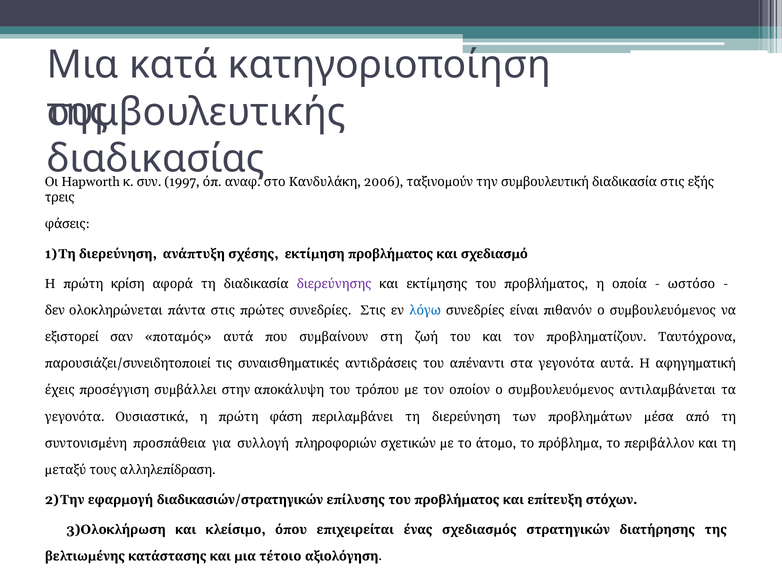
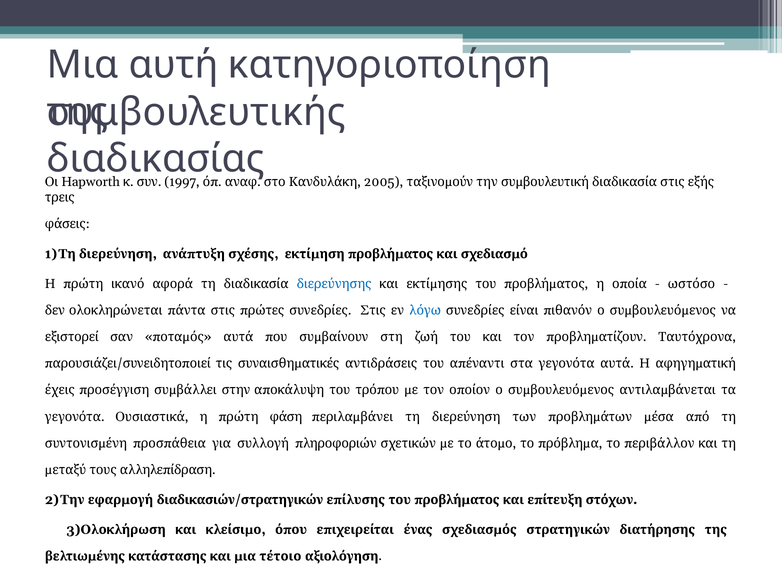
κατά: κατά -> αυτή
2006: 2006 -> 2005
κρίση: κρίση -> ικανό
διερεύνησης colour: purple -> blue
